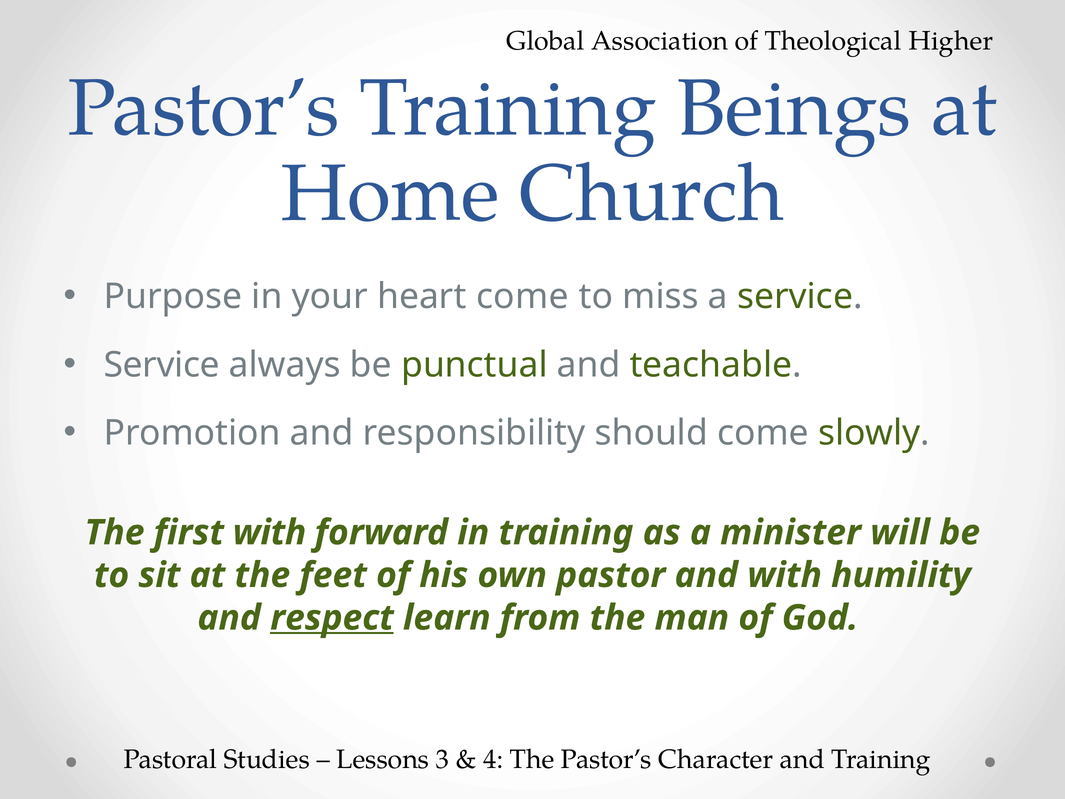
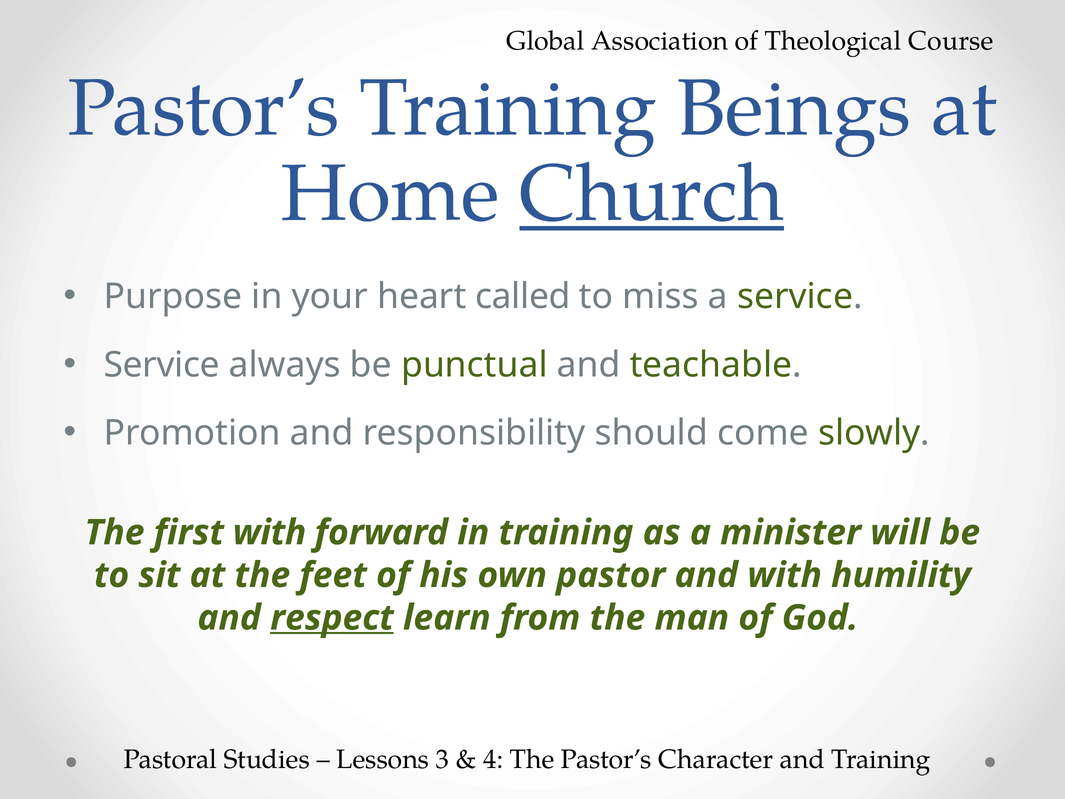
Higher: Higher -> Course
Church underline: none -> present
heart come: come -> called
